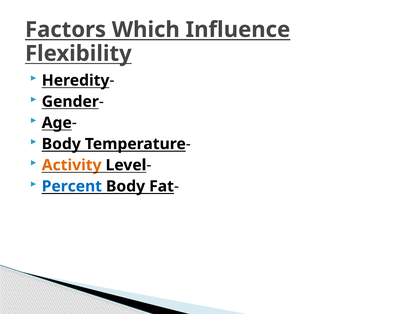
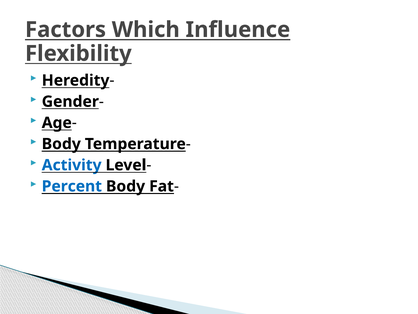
Activity colour: orange -> blue
